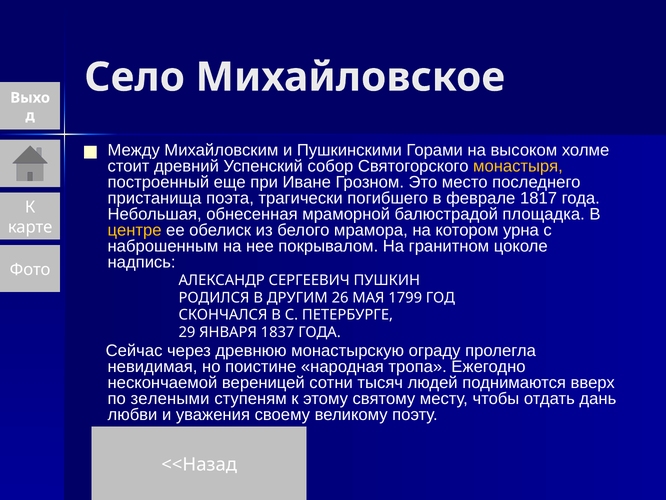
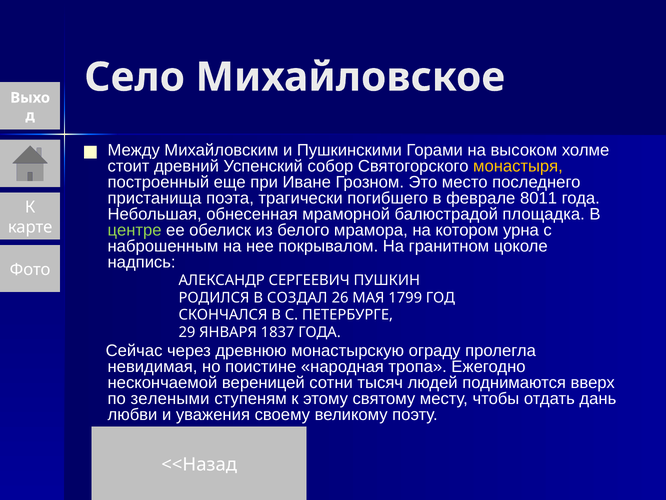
1817: 1817 -> 8011
центре colour: yellow -> light green
ДРУГИМ: ДРУГИМ -> СОЗДАЛ
